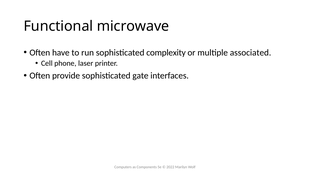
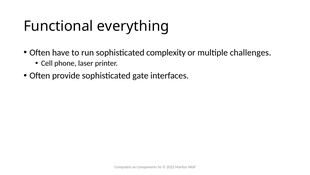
microwave: microwave -> everything
associated: associated -> challenges
